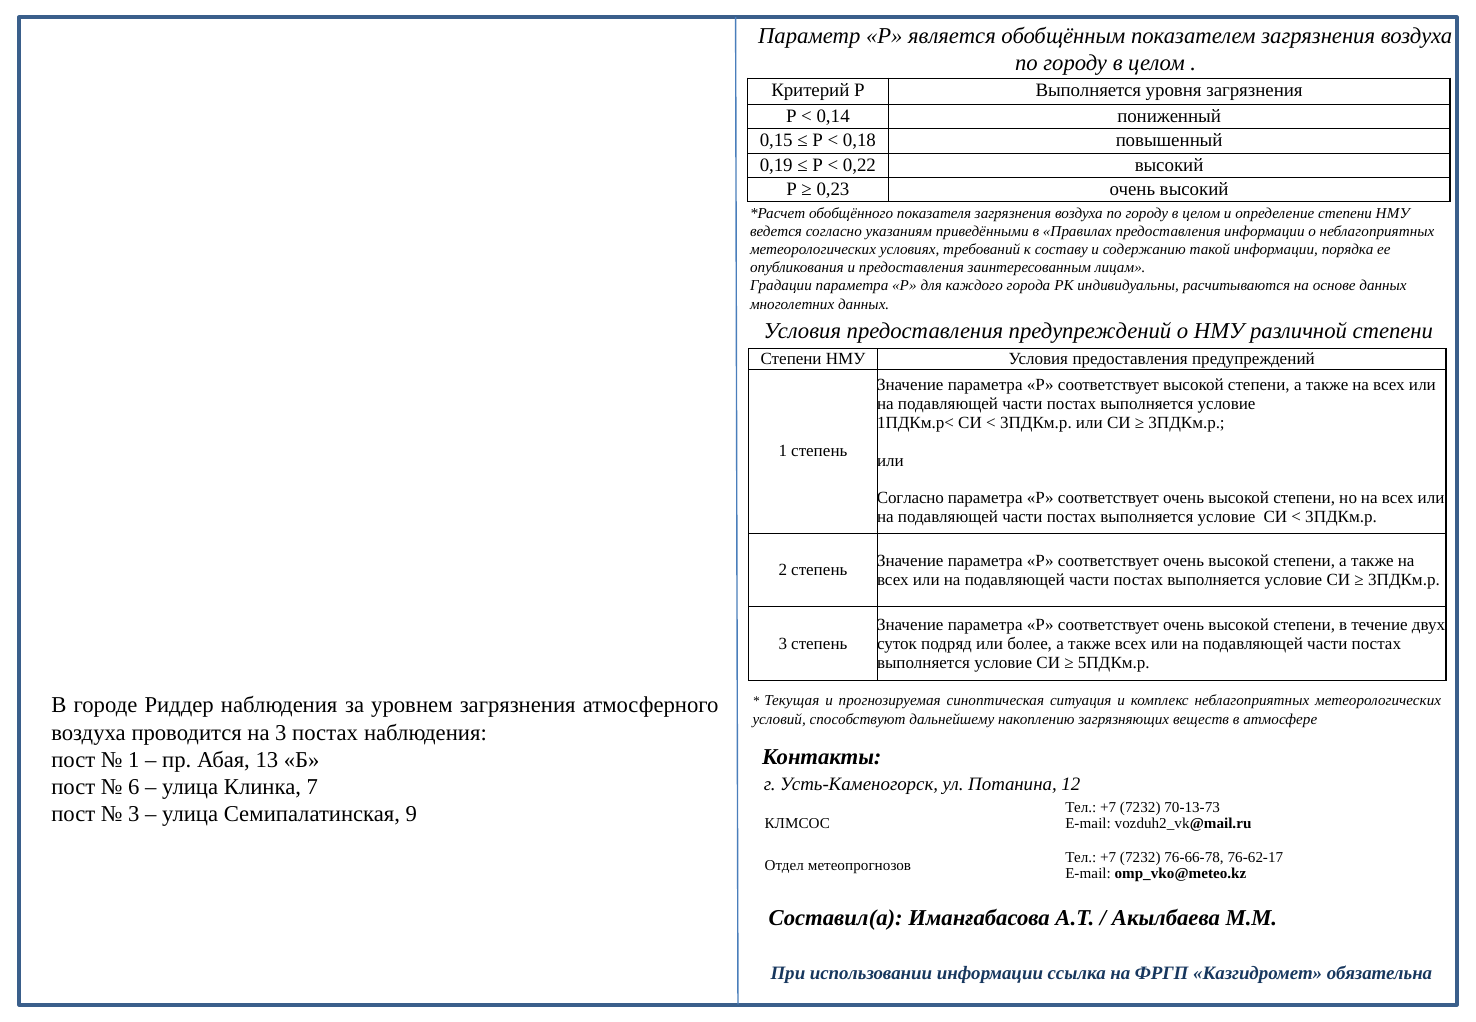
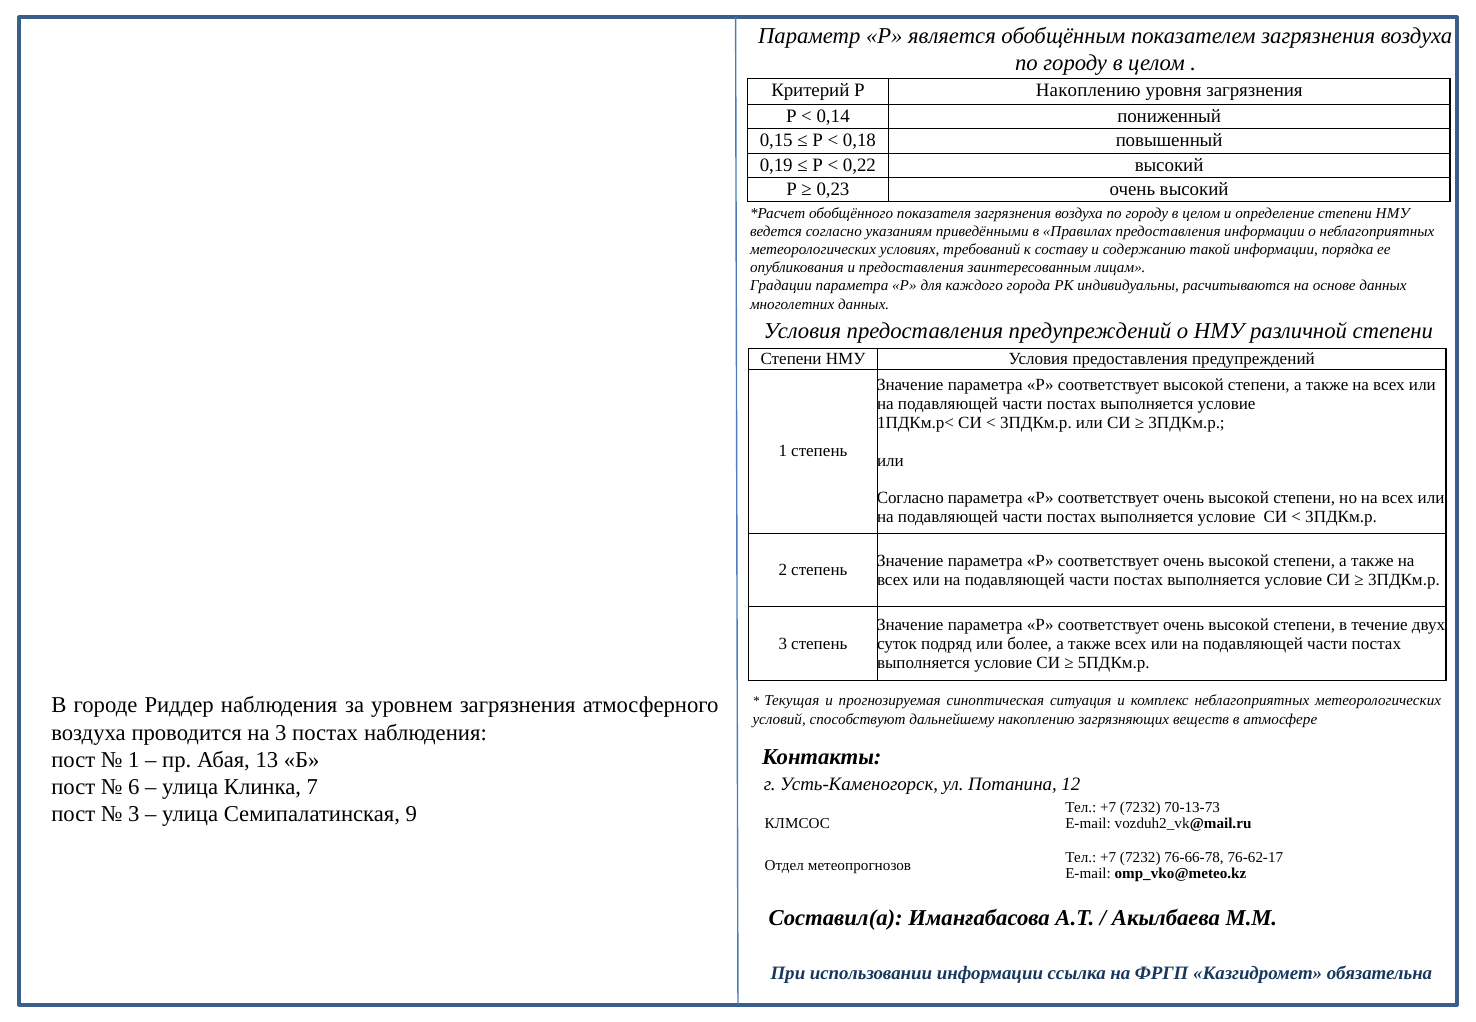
Р Выполняется: Выполняется -> Накоплению
